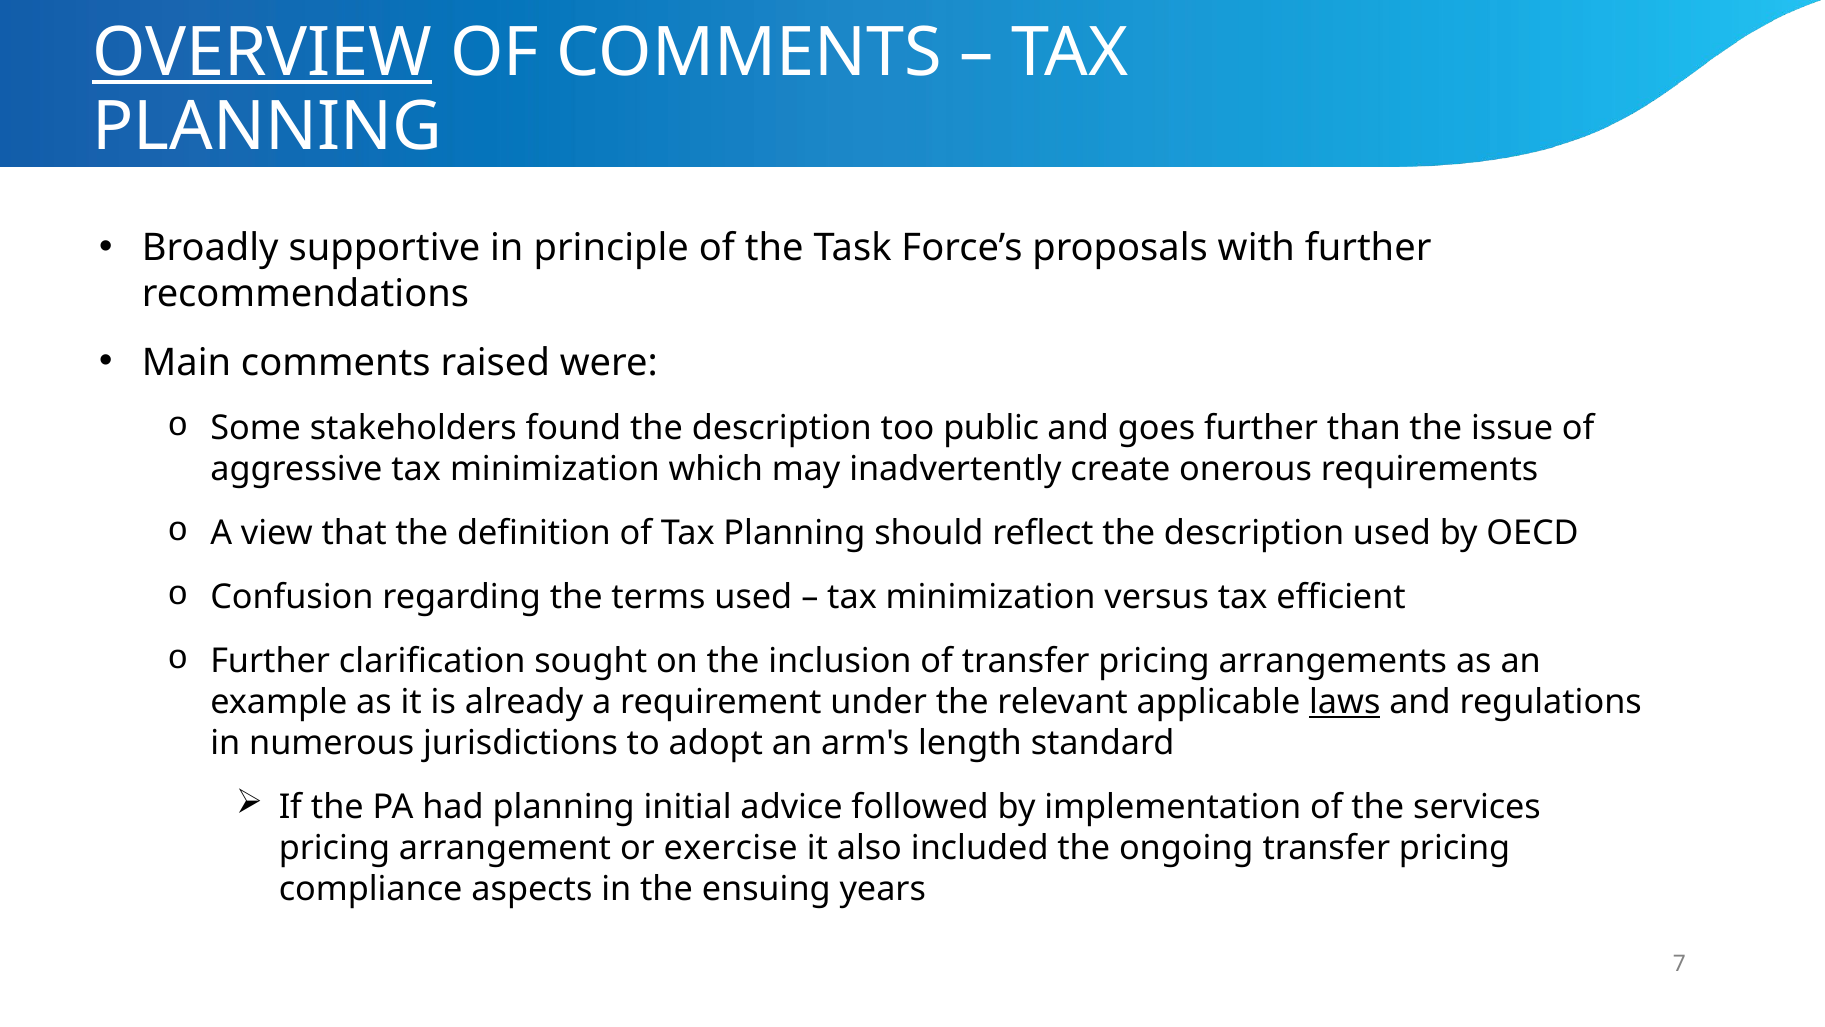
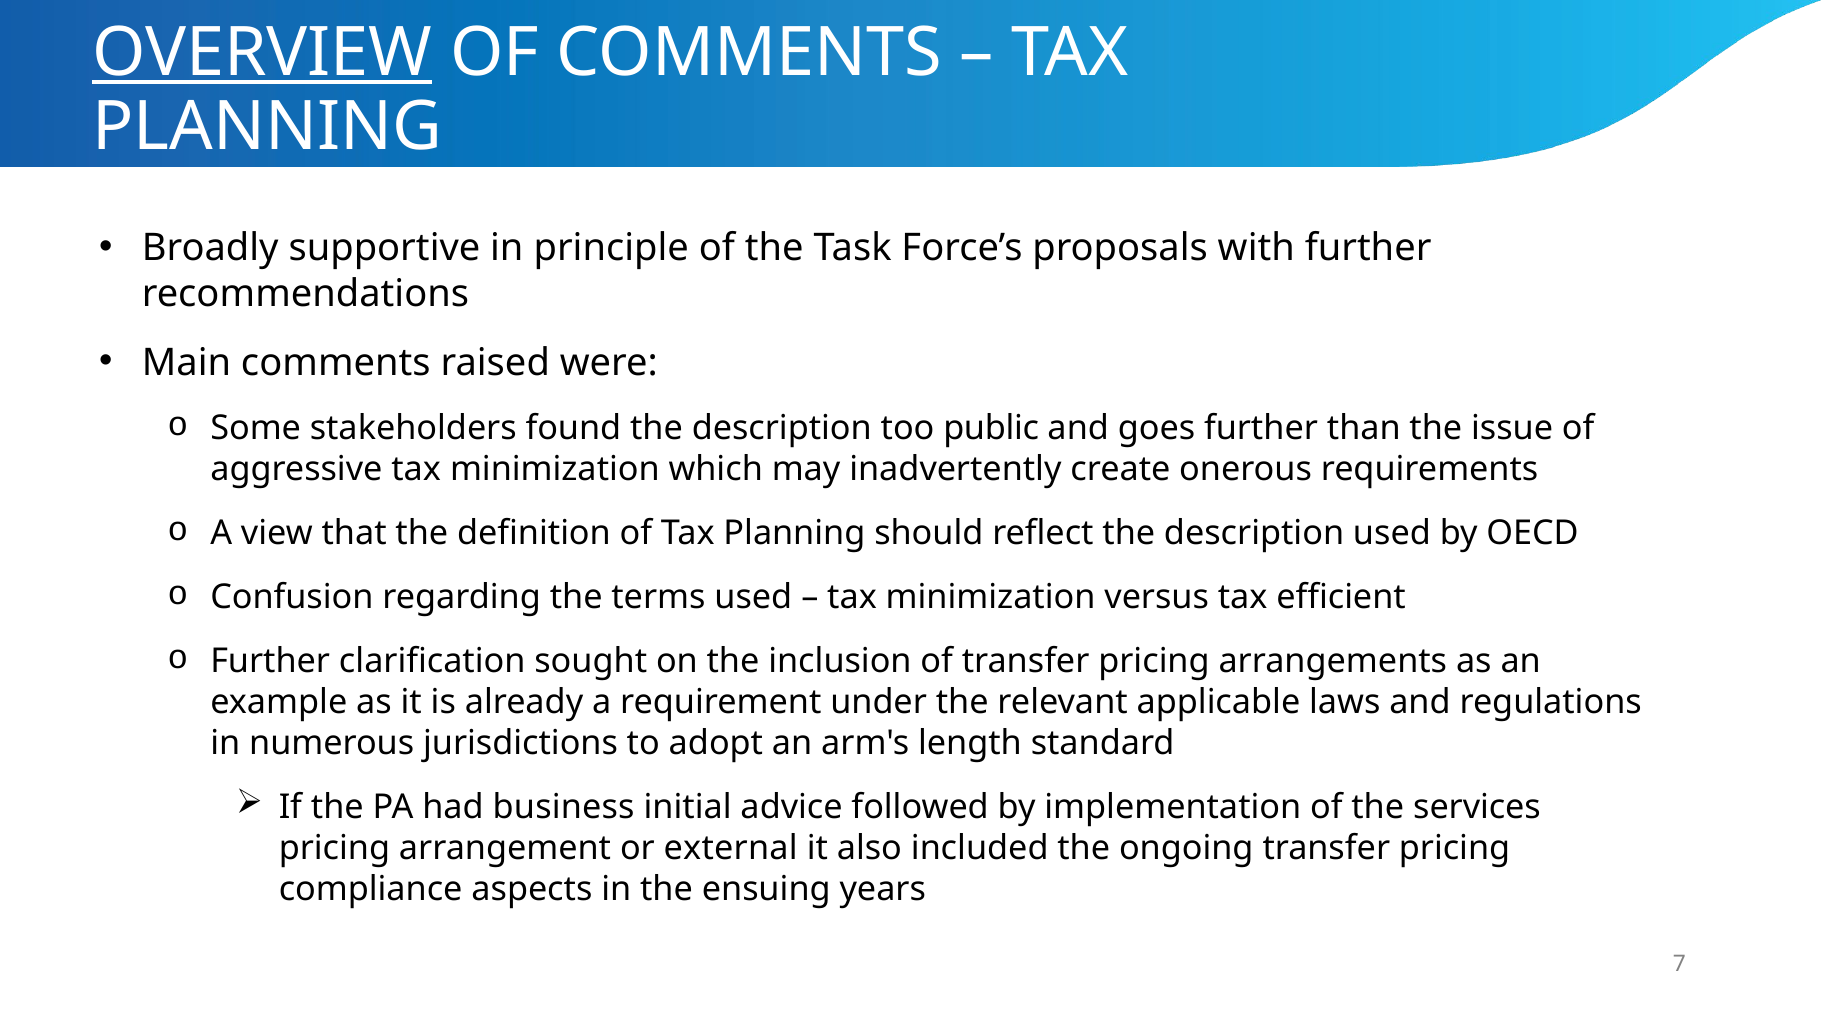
laws underline: present -> none
had planning: planning -> business
exercise: exercise -> external
